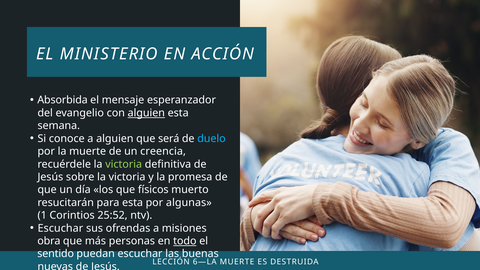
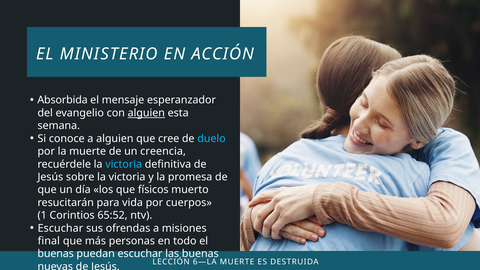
será: será -> cree
victoria at (124, 164) colour: light green -> light blue
para esta: esta -> vida
algunas: algunas -> cuerpos
25:52: 25:52 -> 65:52
obra: obra -> final
todo underline: present -> none
sentido at (56, 254): sentido -> buenas
